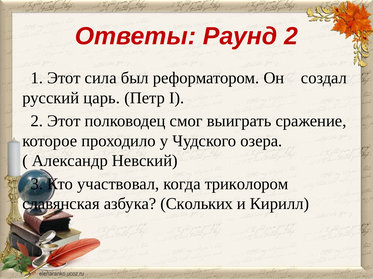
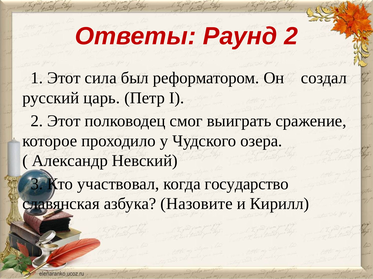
триколором: триколором -> государство
Скольких: Скольких -> Назовите
